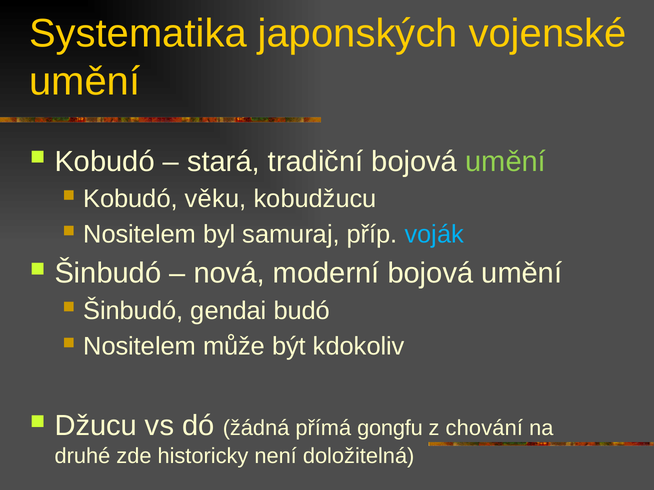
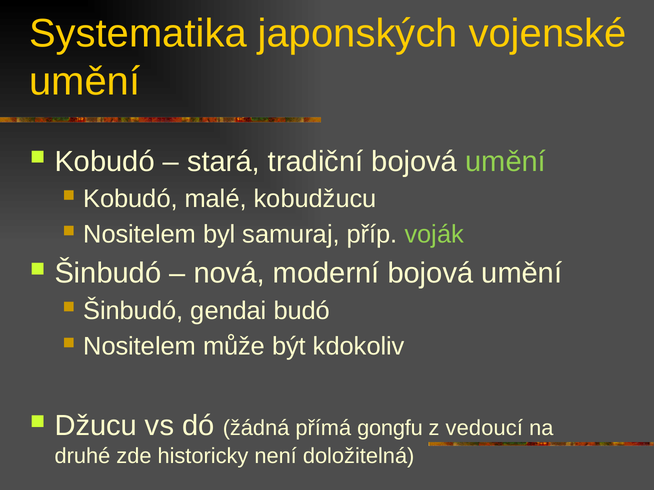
věku: věku -> malé
voják colour: light blue -> light green
chování: chování -> vedoucí
